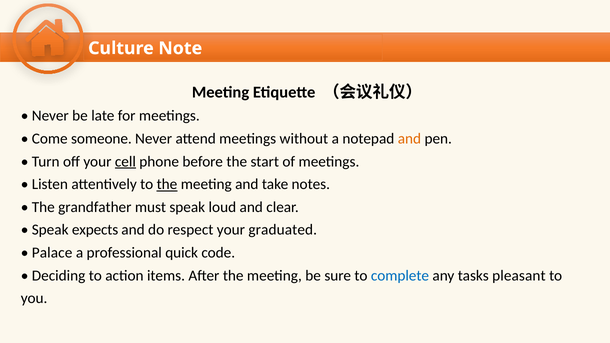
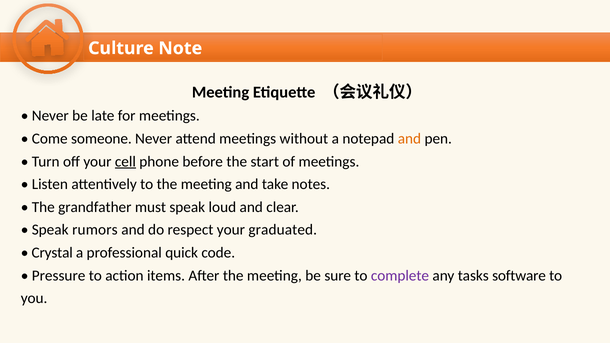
the at (167, 184) underline: present -> none
expects: expects -> rumors
Palace: Palace -> Crystal
Deciding: Deciding -> Pressure
complete colour: blue -> purple
pleasant: pleasant -> software
